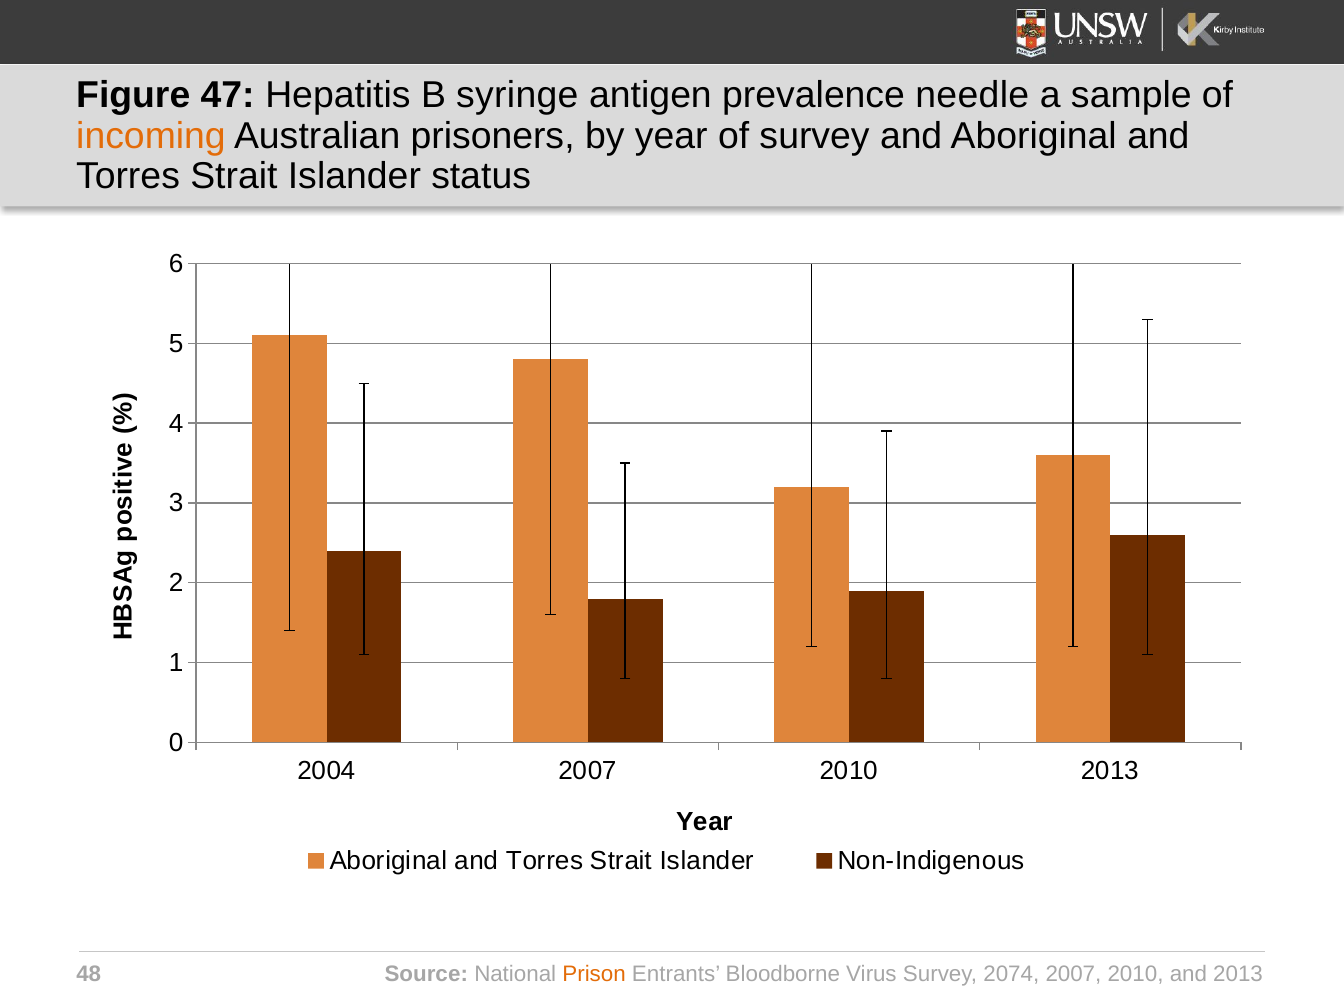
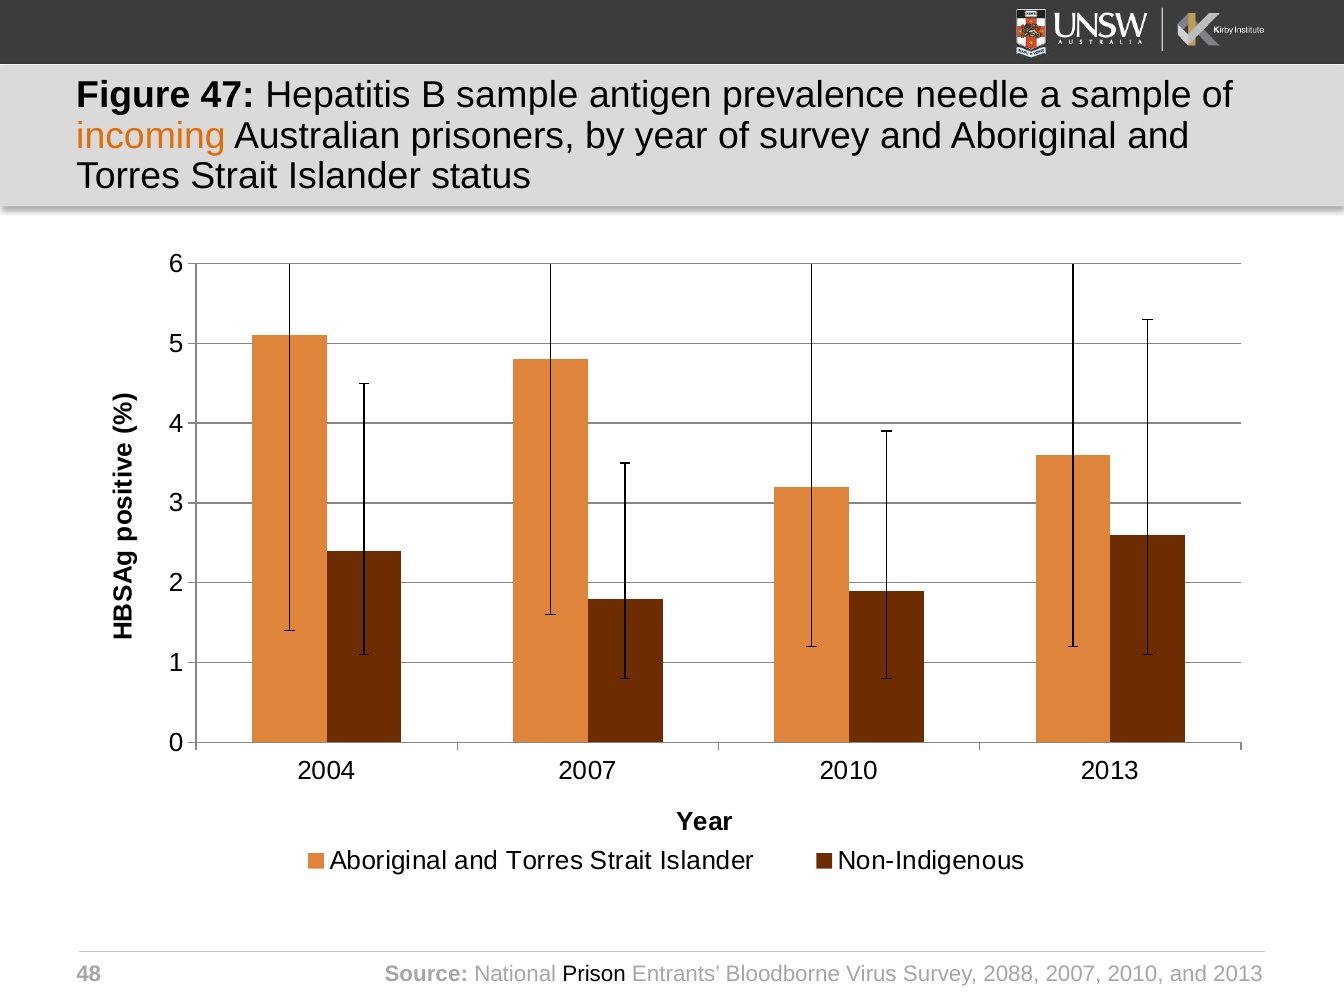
B syringe: syringe -> sample
Prison colour: orange -> black
2074: 2074 -> 2088
